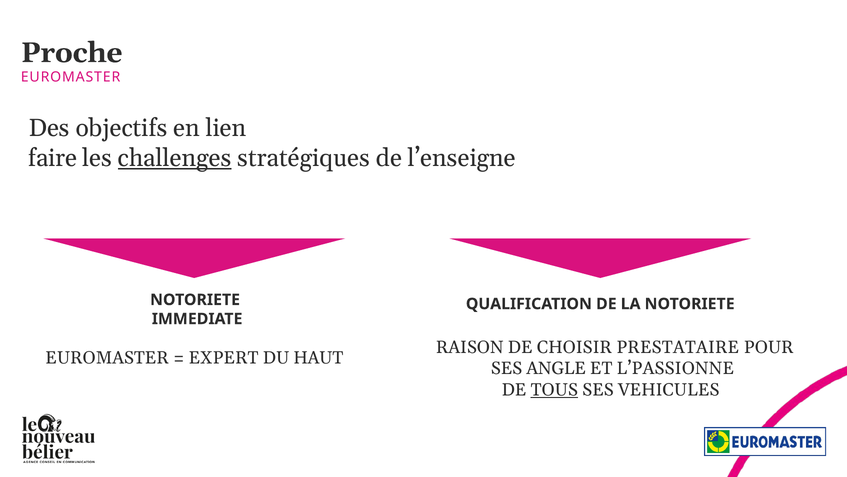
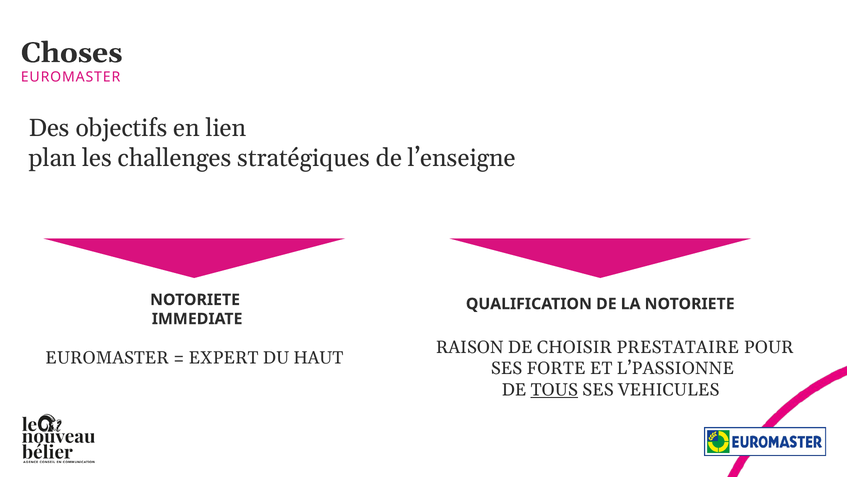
Proche: Proche -> Choses
faire: faire -> plan
challenges underline: present -> none
ANGLE: ANGLE -> FORTE
